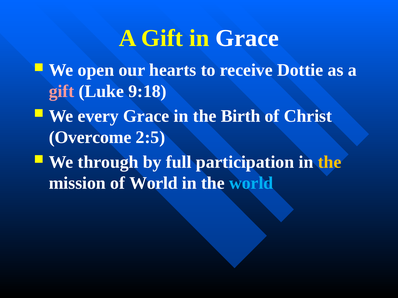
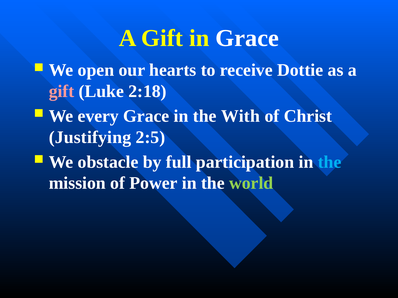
9:18: 9:18 -> 2:18
Birth: Birth -> With
Overcome: Overcome -> Justifying
through: through -> obstacle
the at (330, 162) colour: yellow -> light blue
of World: World -> Power
world at (251, 183) colour: light blue -> light green
